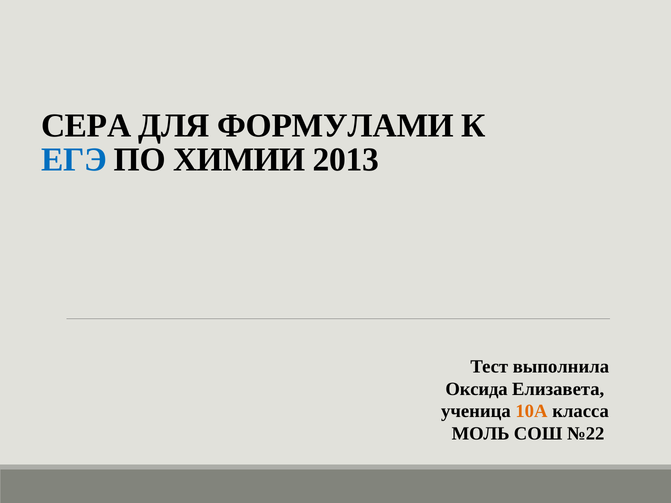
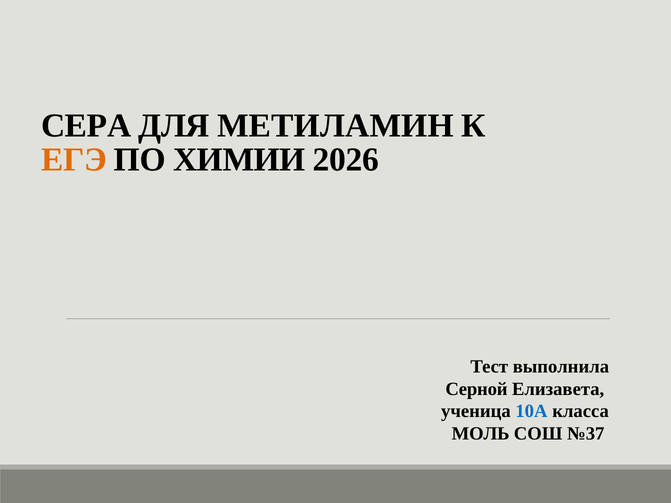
ФОРМУЛАМИ: ФОРМУЛАМИ -> МЕТИЛАМИН
ЕГЭ colour: blue -> orange
2013: 2013 -> 2026
Оксида: Оксида -> Серной
10А colour: orange -> blue
№22: №22 -> №37
